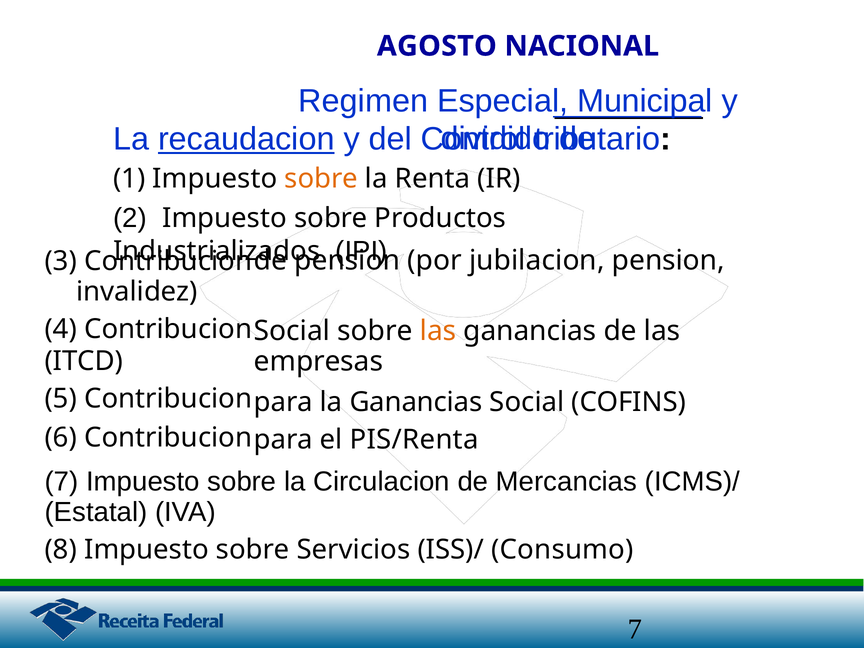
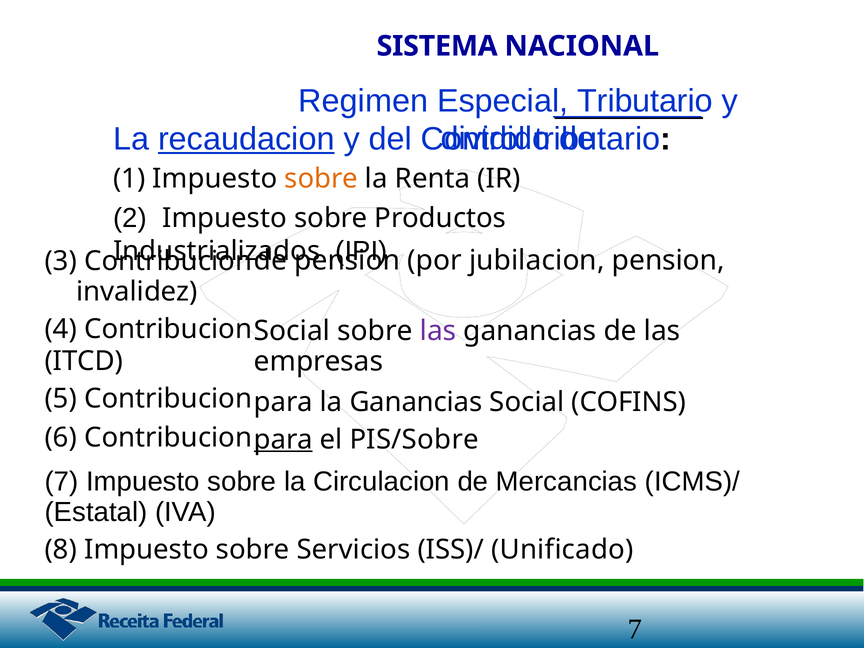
AGOSTO: AGOSTO -> SISTEMA
Especial Municipal: Municipal -> Tributario
las at (438, 331) colour: orange -> purple
para at (283, 439) underline: none -> present
PIS/Renta: PIS/Renta -> PIS/Sobre
Consumo: Consumo -> Unificado
